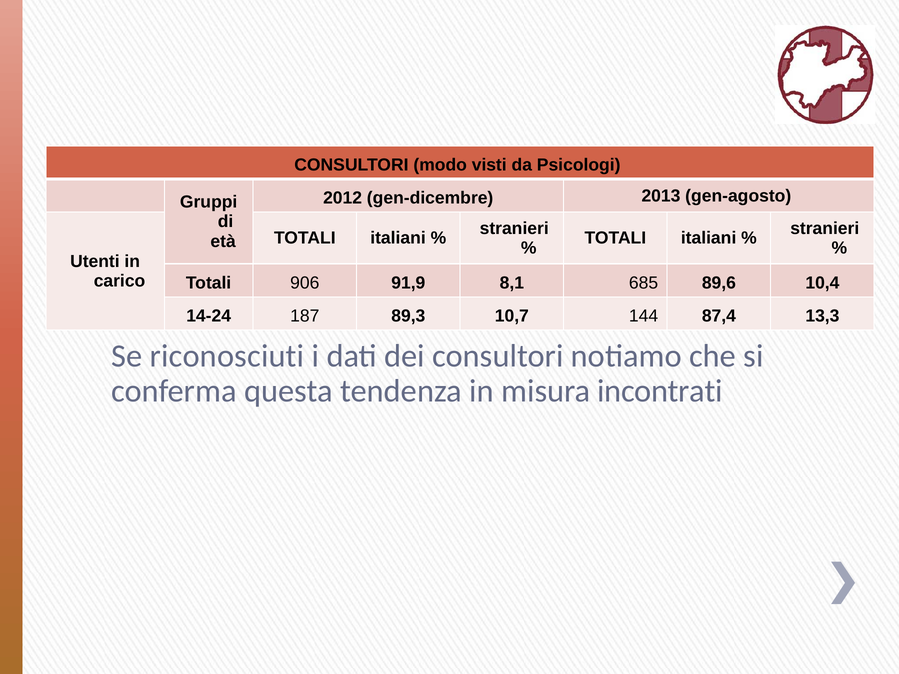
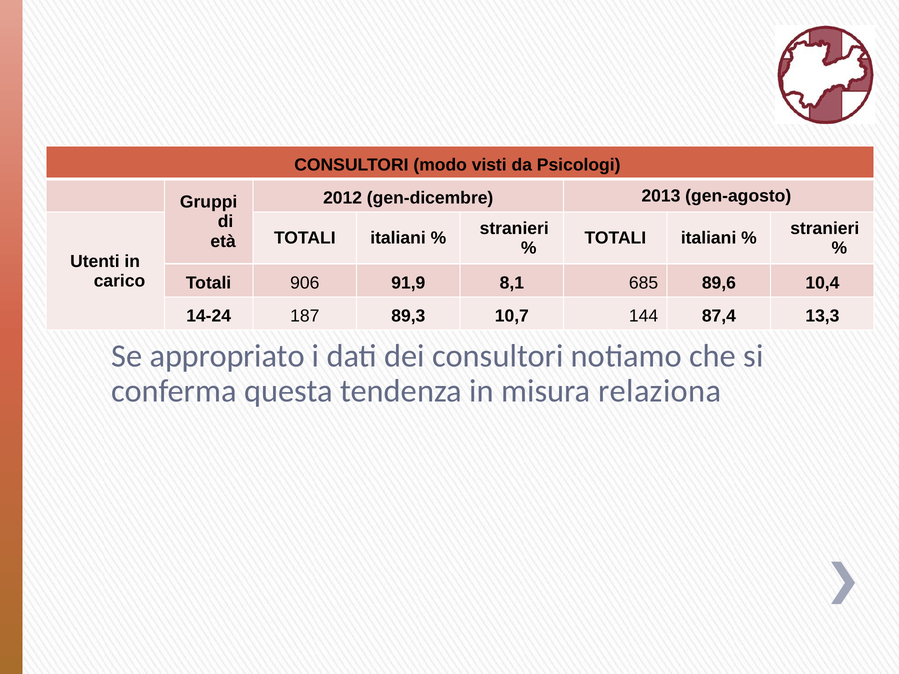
riconosciuti: riconosciuti -> appropriato
incontrati: incontrati -> relaziona
